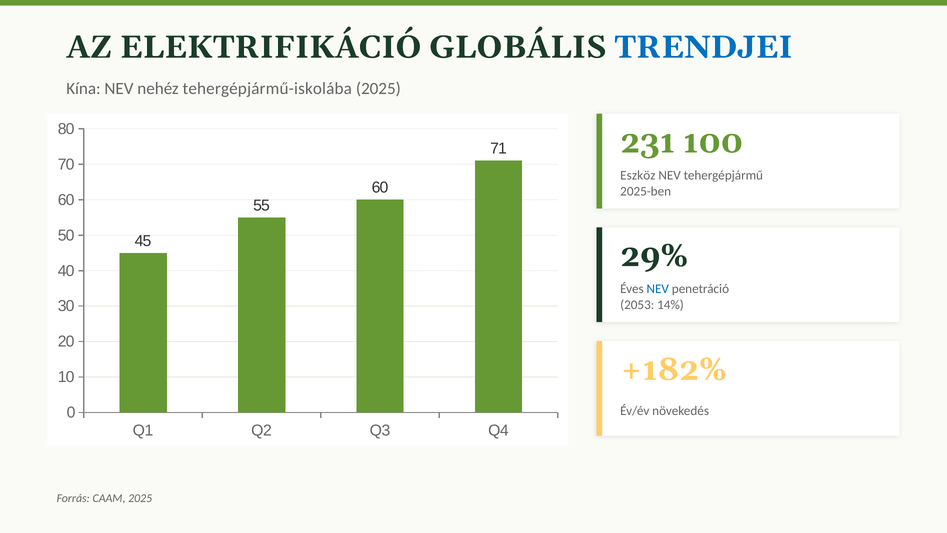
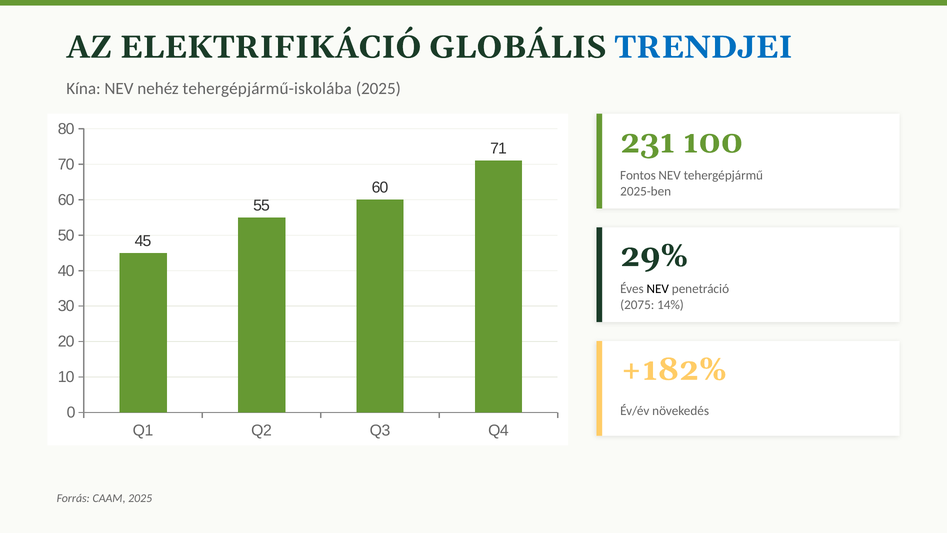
Eszköz: Eszköz -> Fontos
NEV at (658, 289) colour: blue -> black
2053: 2053 -> 2075
